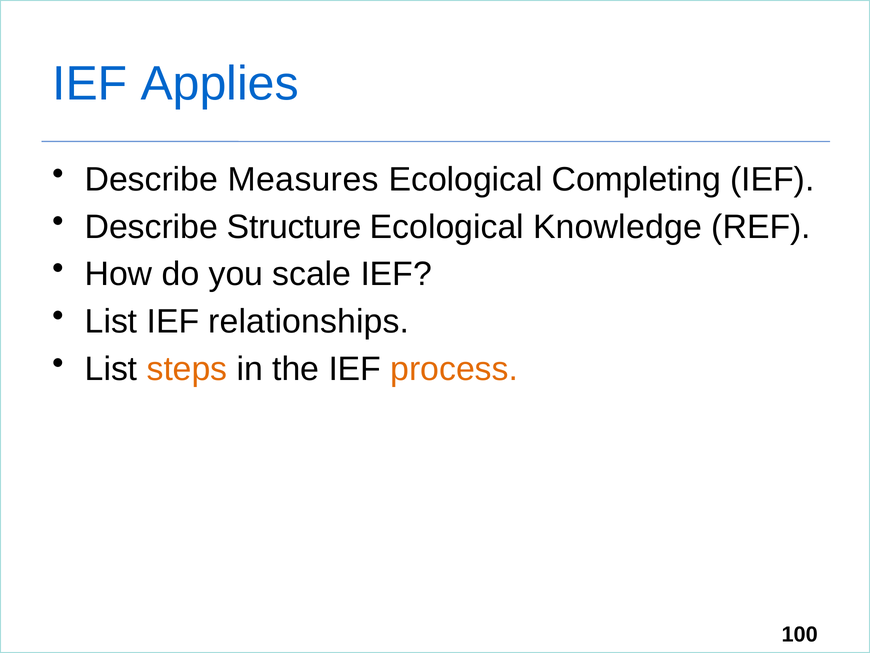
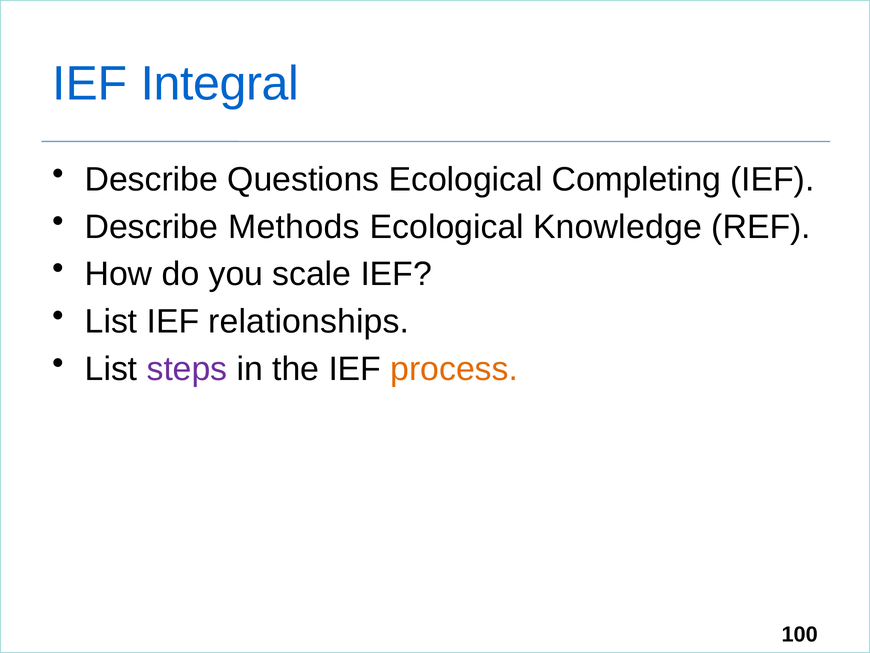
Applies: Applies -> Integral
Measures: Measures -> Questions
Structure: Structure -> Methods
steps colour: orange -> purple
